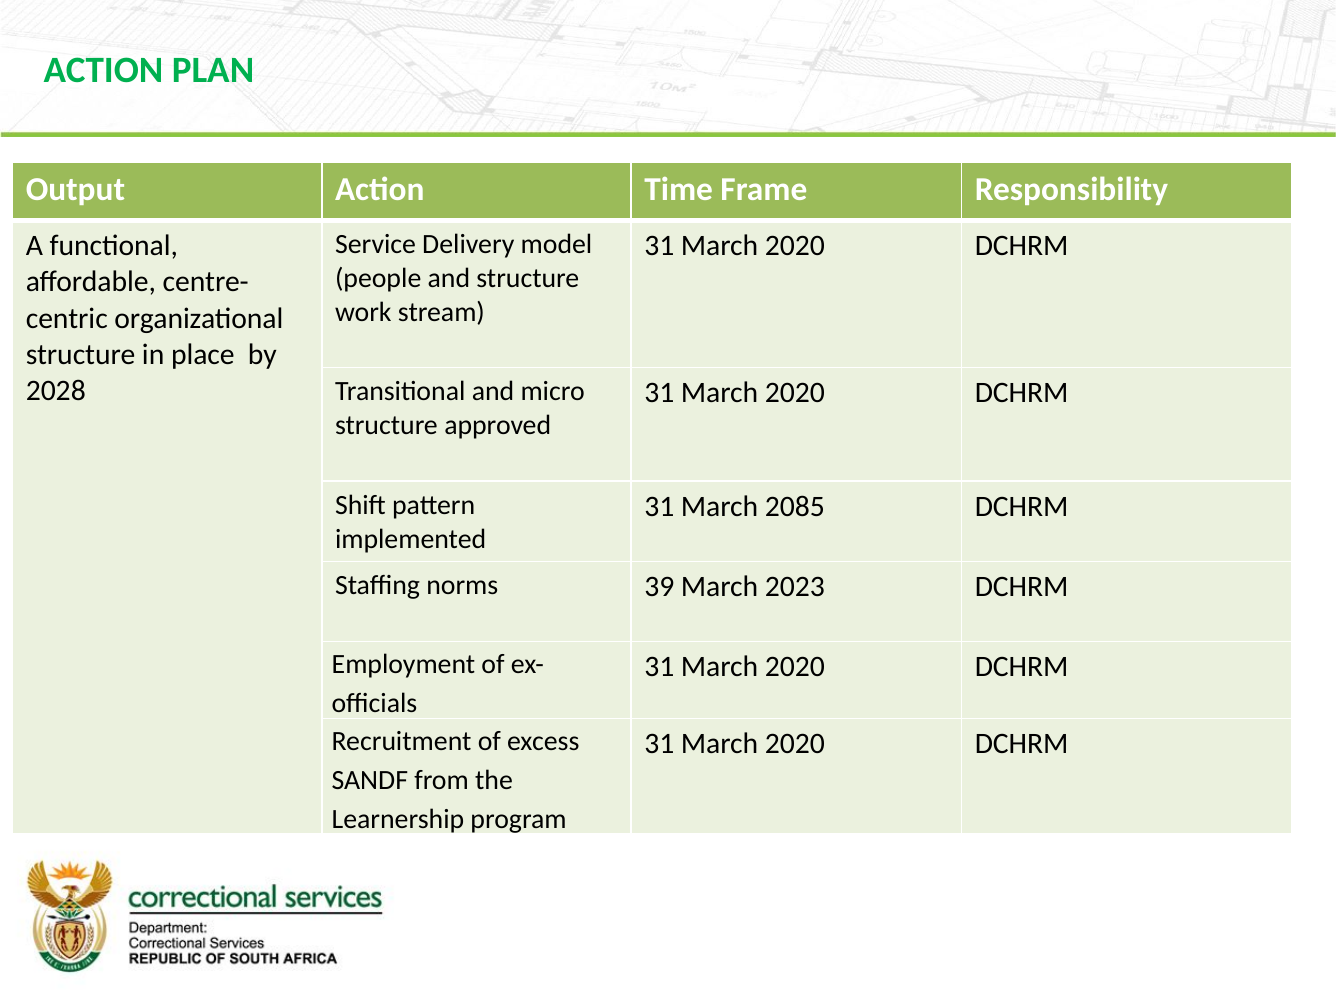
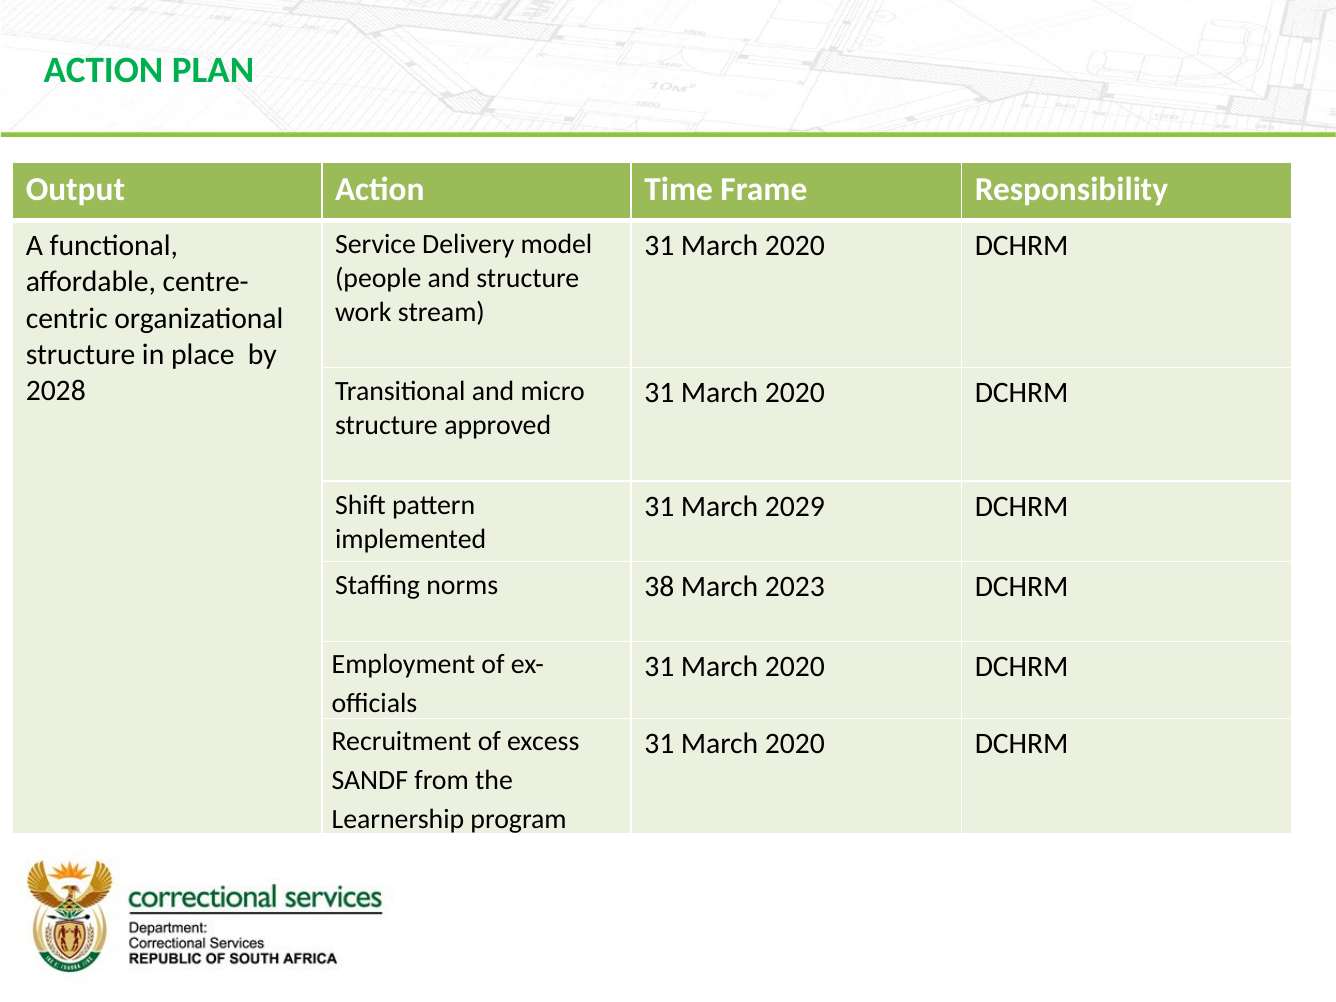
2085: 2085 -> 2029
39: 39 -> 38
